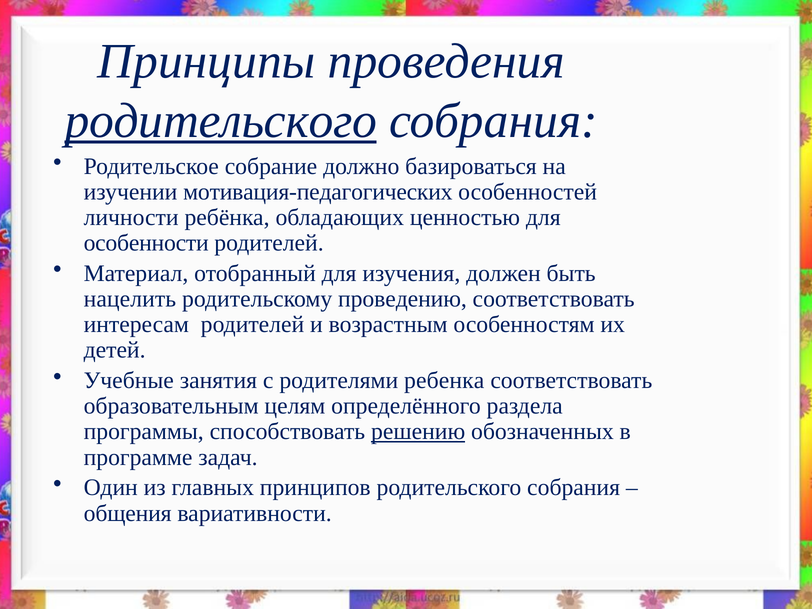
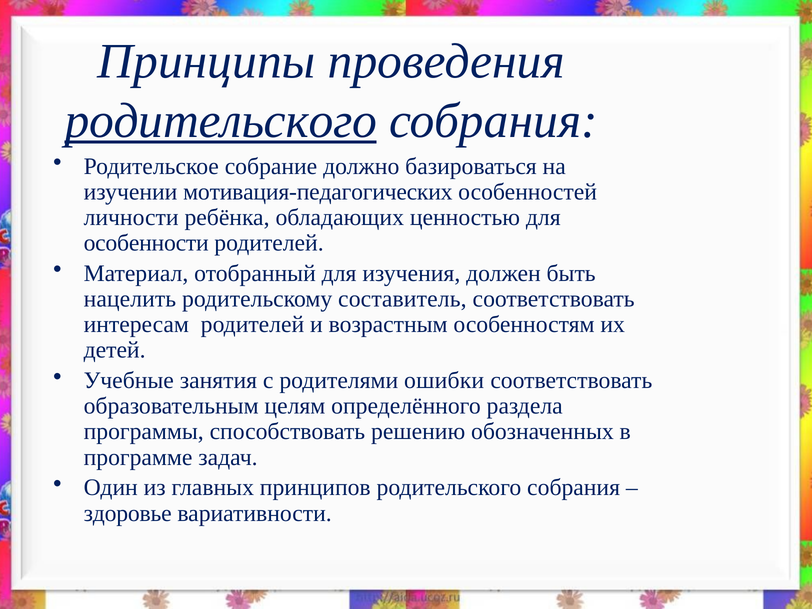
проведению: проведению -> составитель
ребенка: ребенка -> ошибки
решению underline: present -> none
общения: общения -> здоровье
